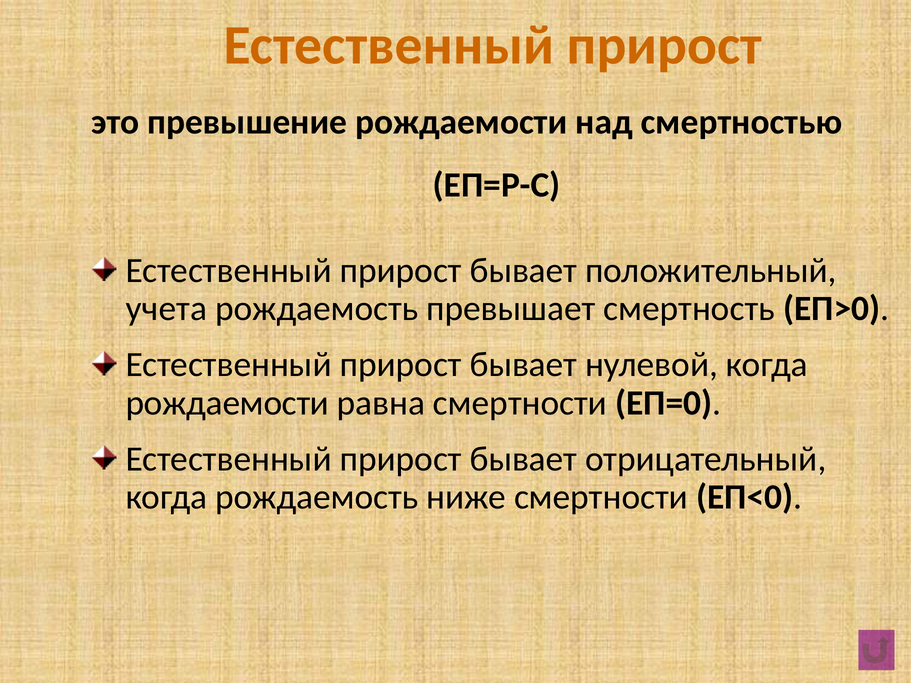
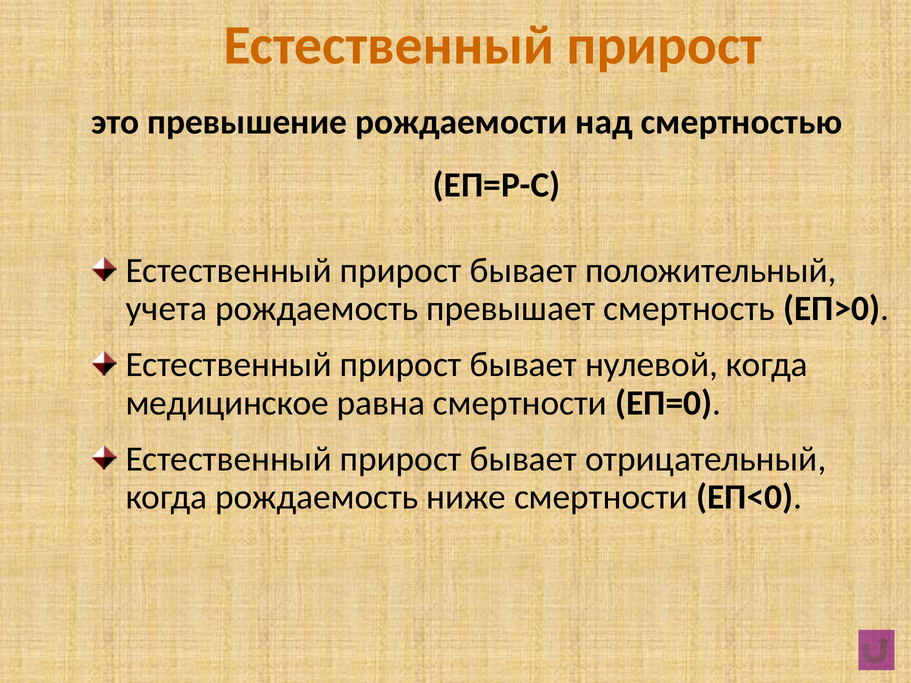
рождаемости at (227, 403): рождаемости -> медицинское
